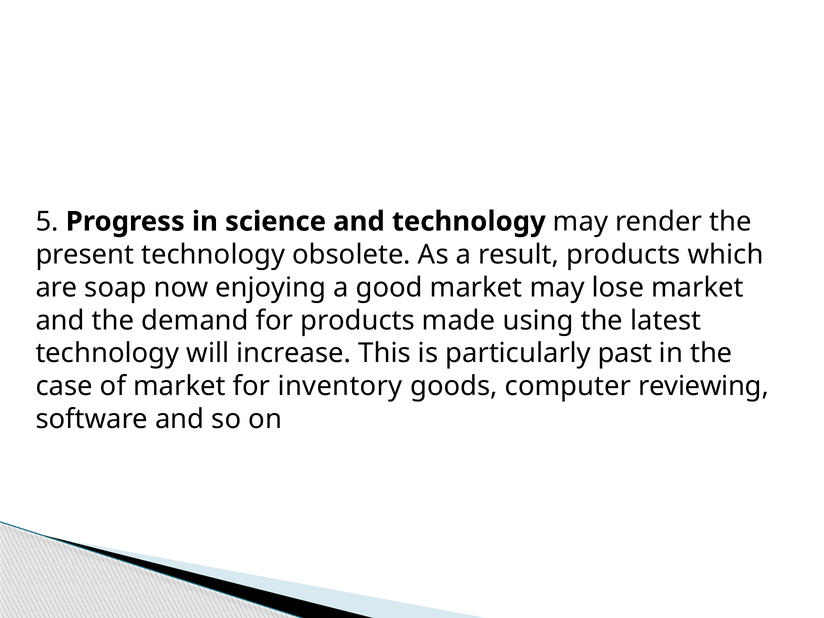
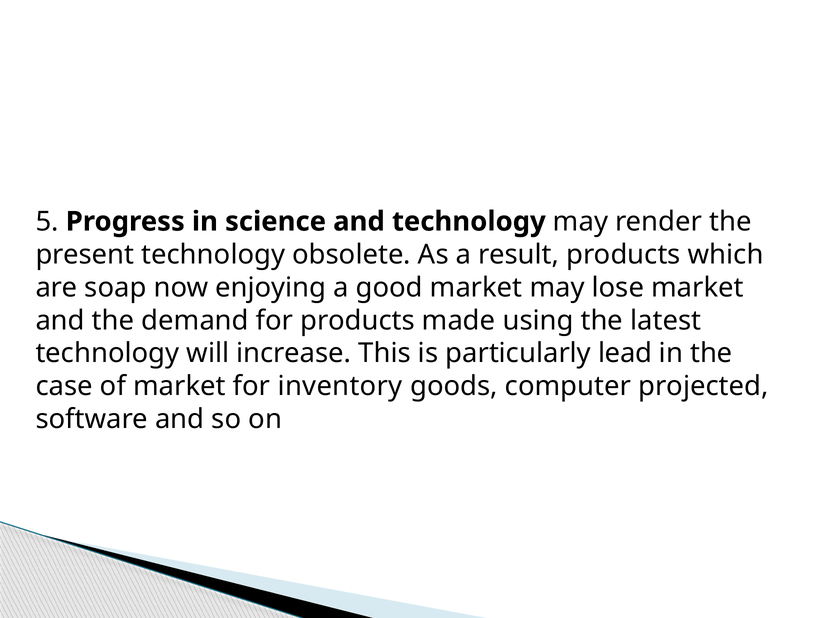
past: past -> lead
reviewing: reviewing -> projected
